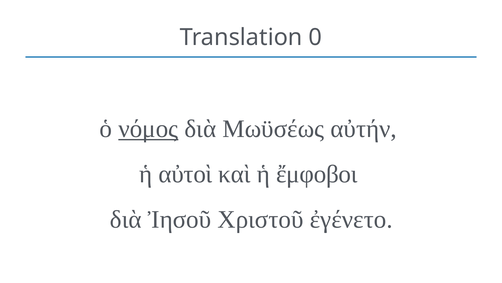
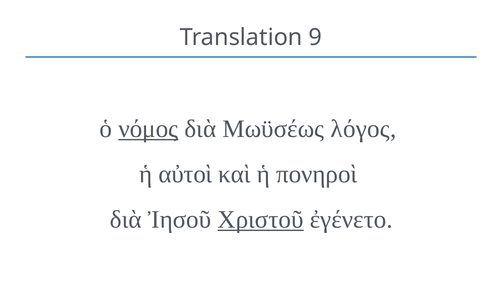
0: 0 -> 9
αὐτήν: αὐτήν -> λόγος
ἔμφοβοι: ἔμφοβοι -> πονηροὶ
Χριστοῦ underline: none -> present
